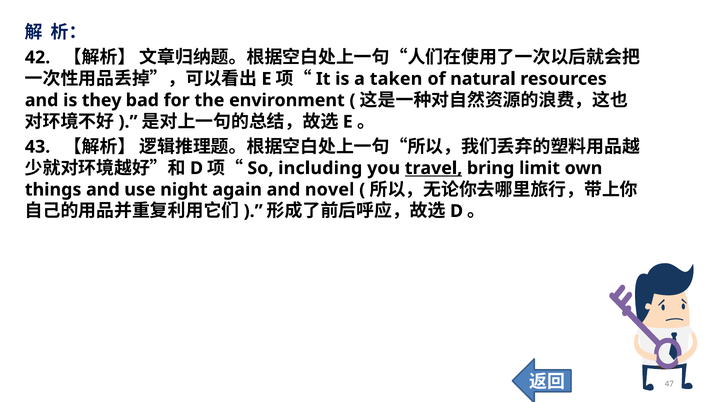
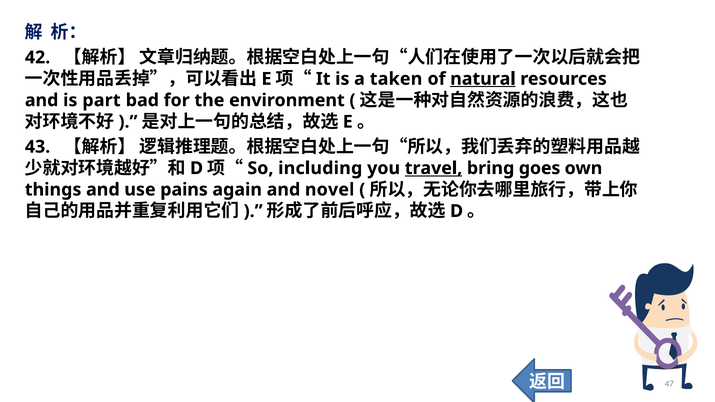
natural underline: none -> present
they: they -> part
limit: limit -> goes
night: night -> pains
